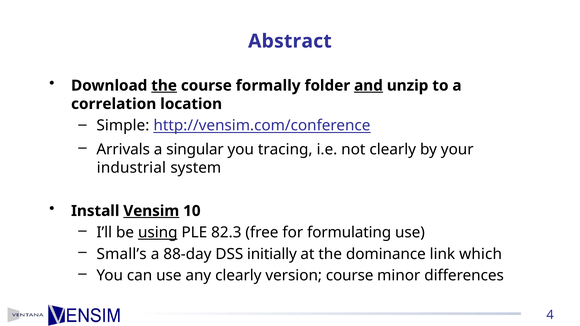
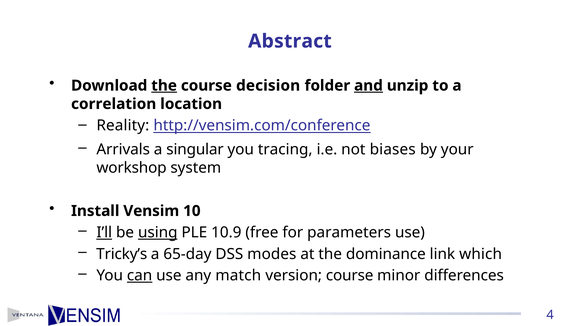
formally: formally -> decision
Simple: Simple -> Reality
not clearly: clearly -> biases
industrial: industrial -> workshop
Vensim underline: present -> none
I’ll underline: none -> present
82.3: 82.3 -> 10.9
formulating: formulating -> parameters
Small’s: Small’s -> Tricky’s
88-day: 88-day -> 65-day
initially: initially -> modes
can underline: none -> present
any clearly: clearly -> match
